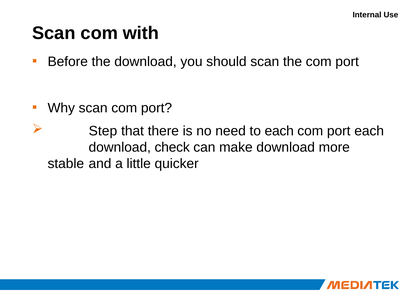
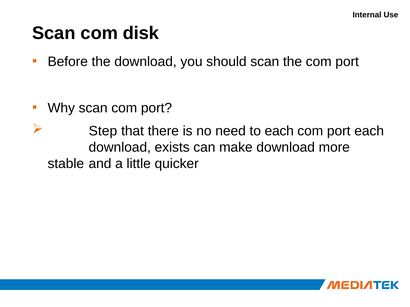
with: with -> disk
check: check -> exists
